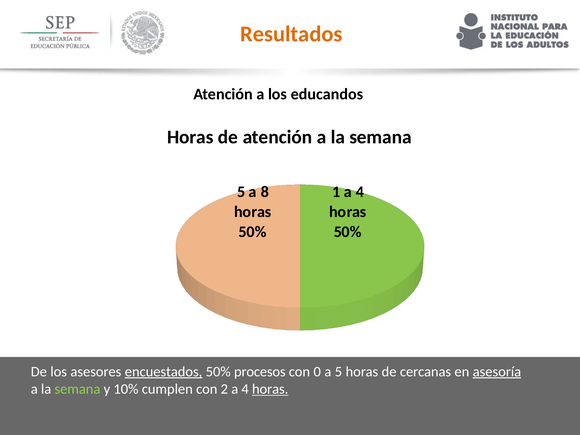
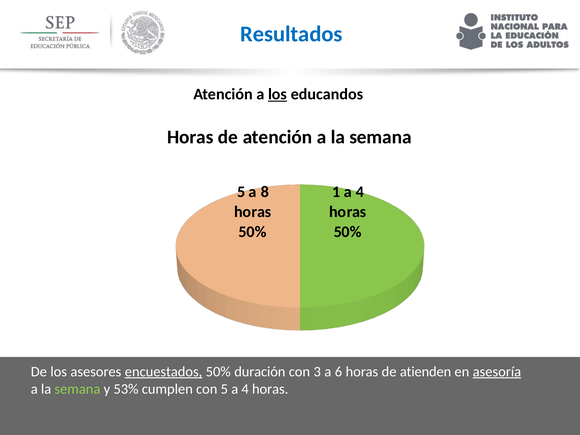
Resultados colour: orange -> blue
los at (278, 94) underline: none -> present
procesos: procesos -> duración
0: 0 -> 3
a 5: 5 -> 6
cercanas: cercanas -> atienden
10%: 10% -> 53%
con 2: 2 -> 5
horas at (270, 389) underline: present -> none
